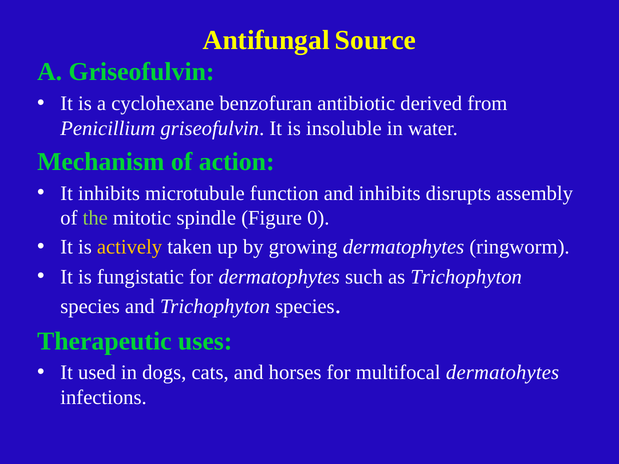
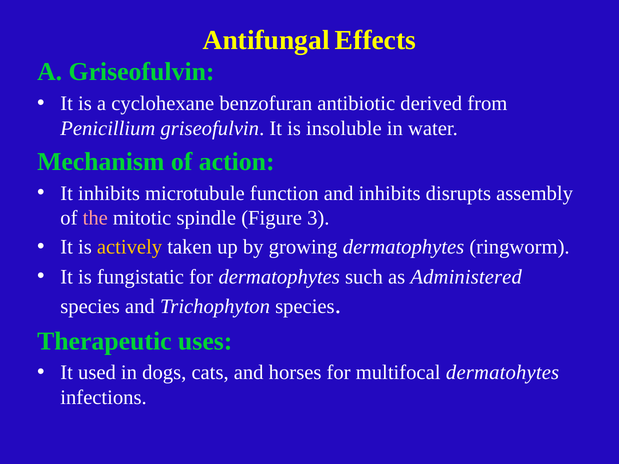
Source: Source -> Effects
the colour: light green -> pink
0: 0 -> 3
as Trichophyton: Trichophyton -> Administered
